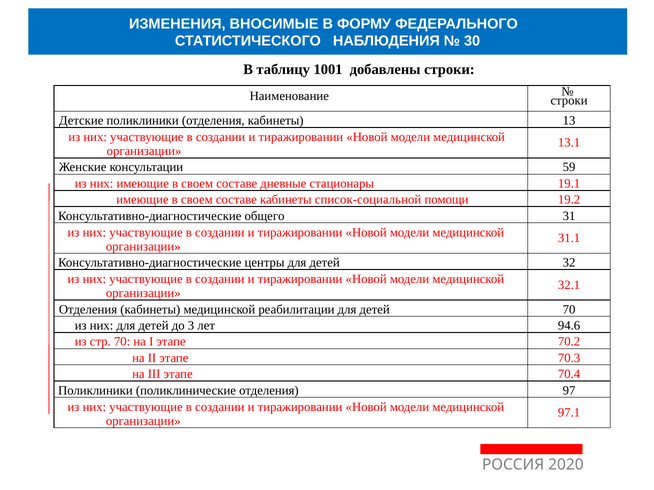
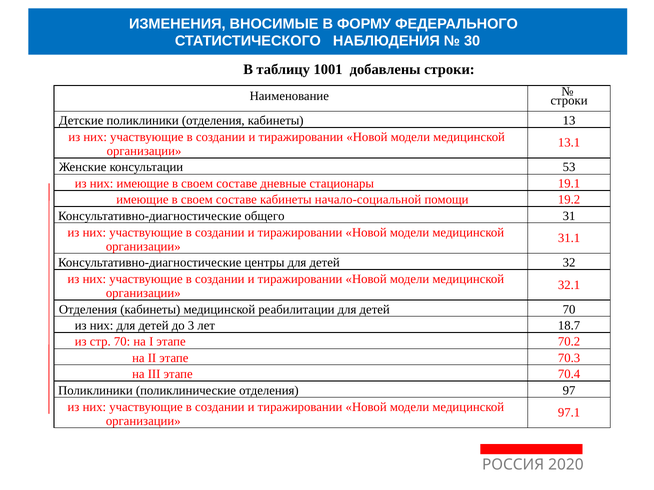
59: 59 -> 53
список-социальной: список-социальной -> начало-социальной
94.6: 94.6 -> 18.7
